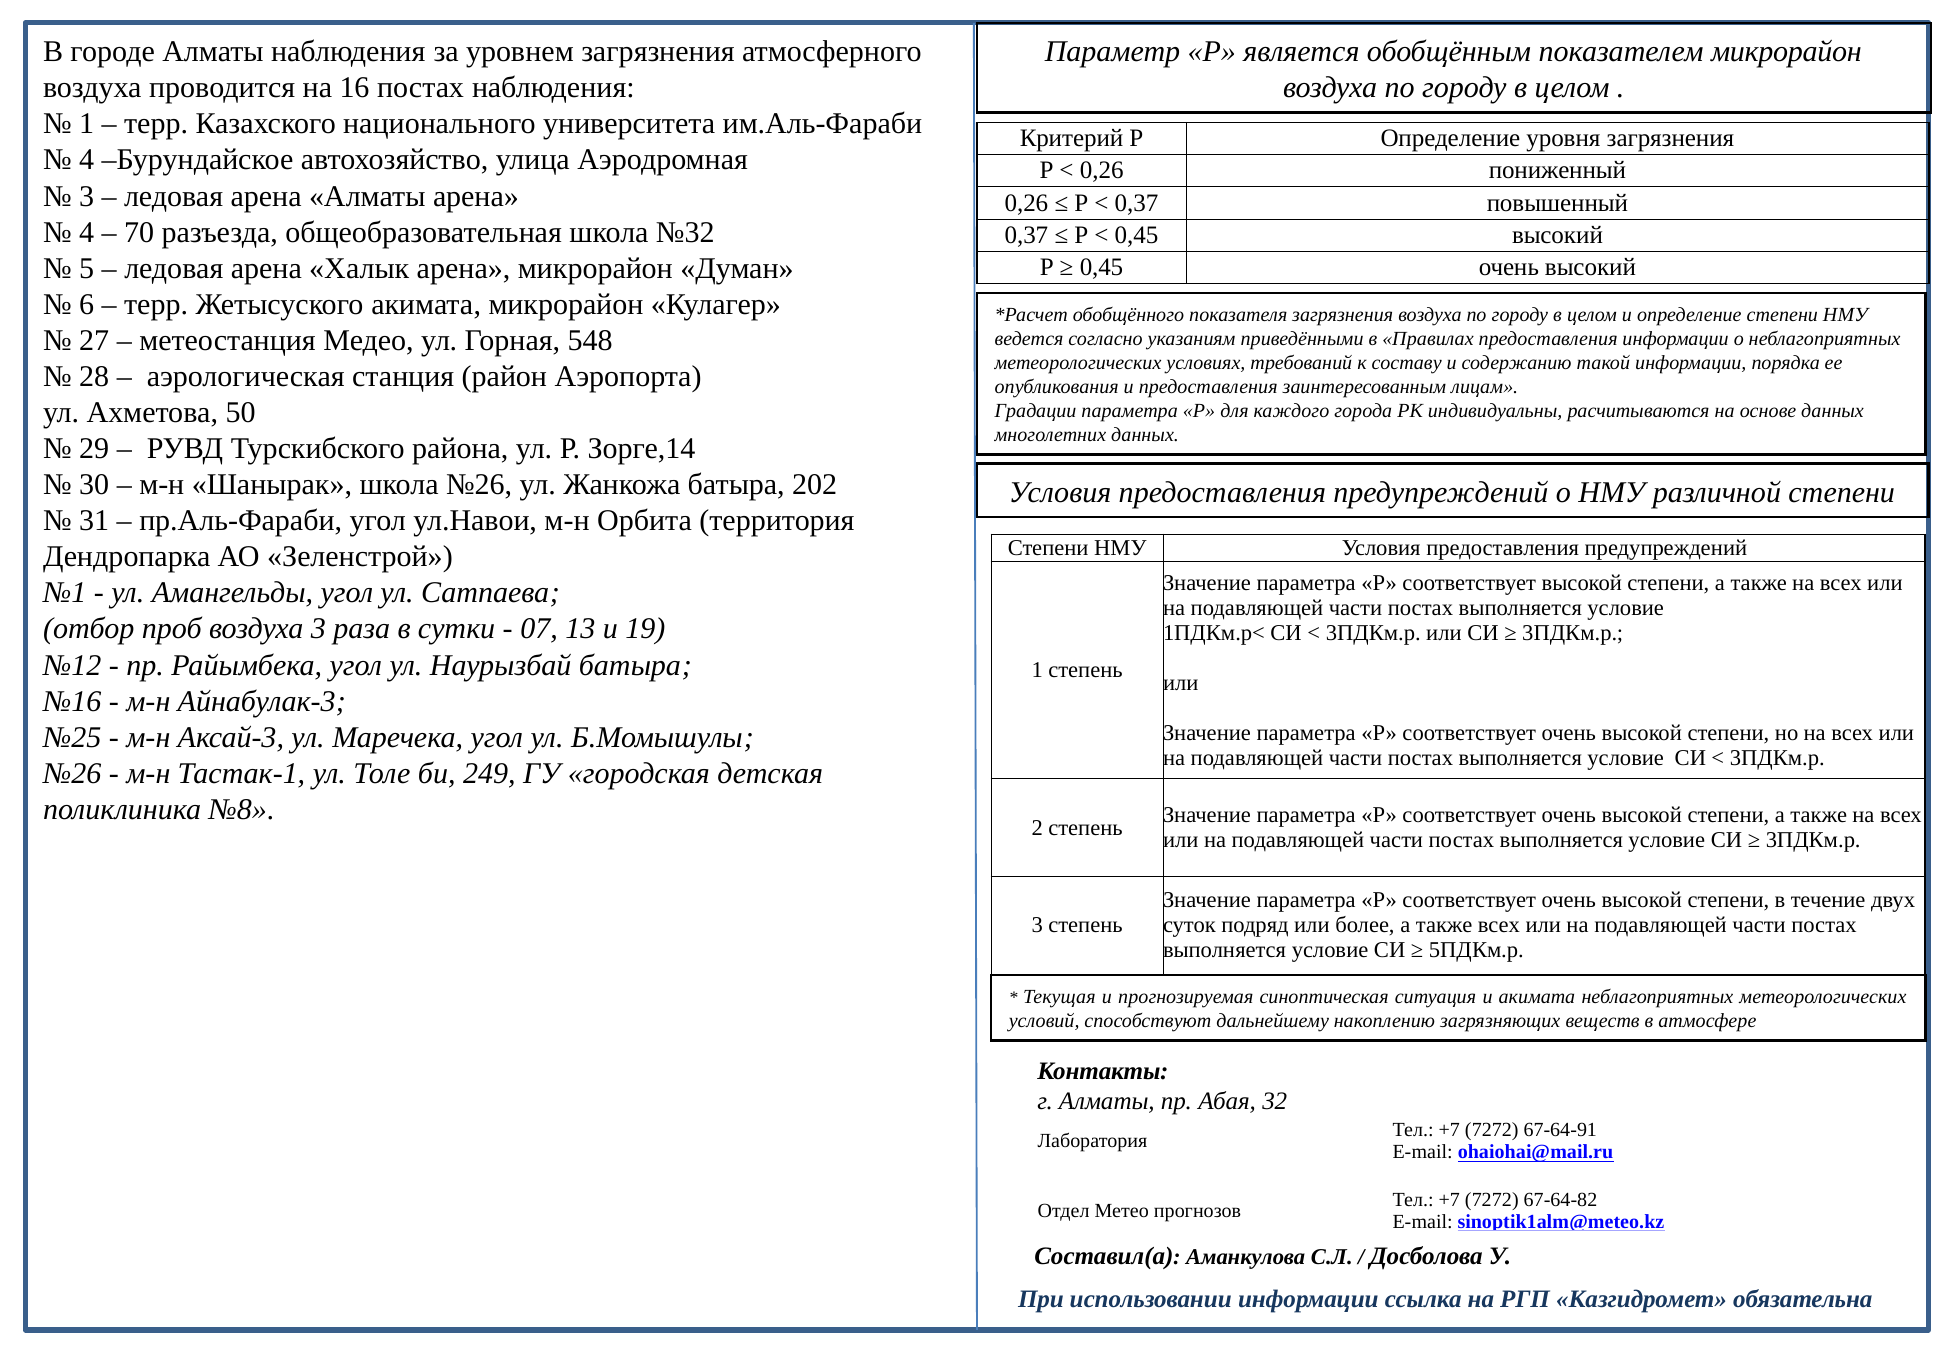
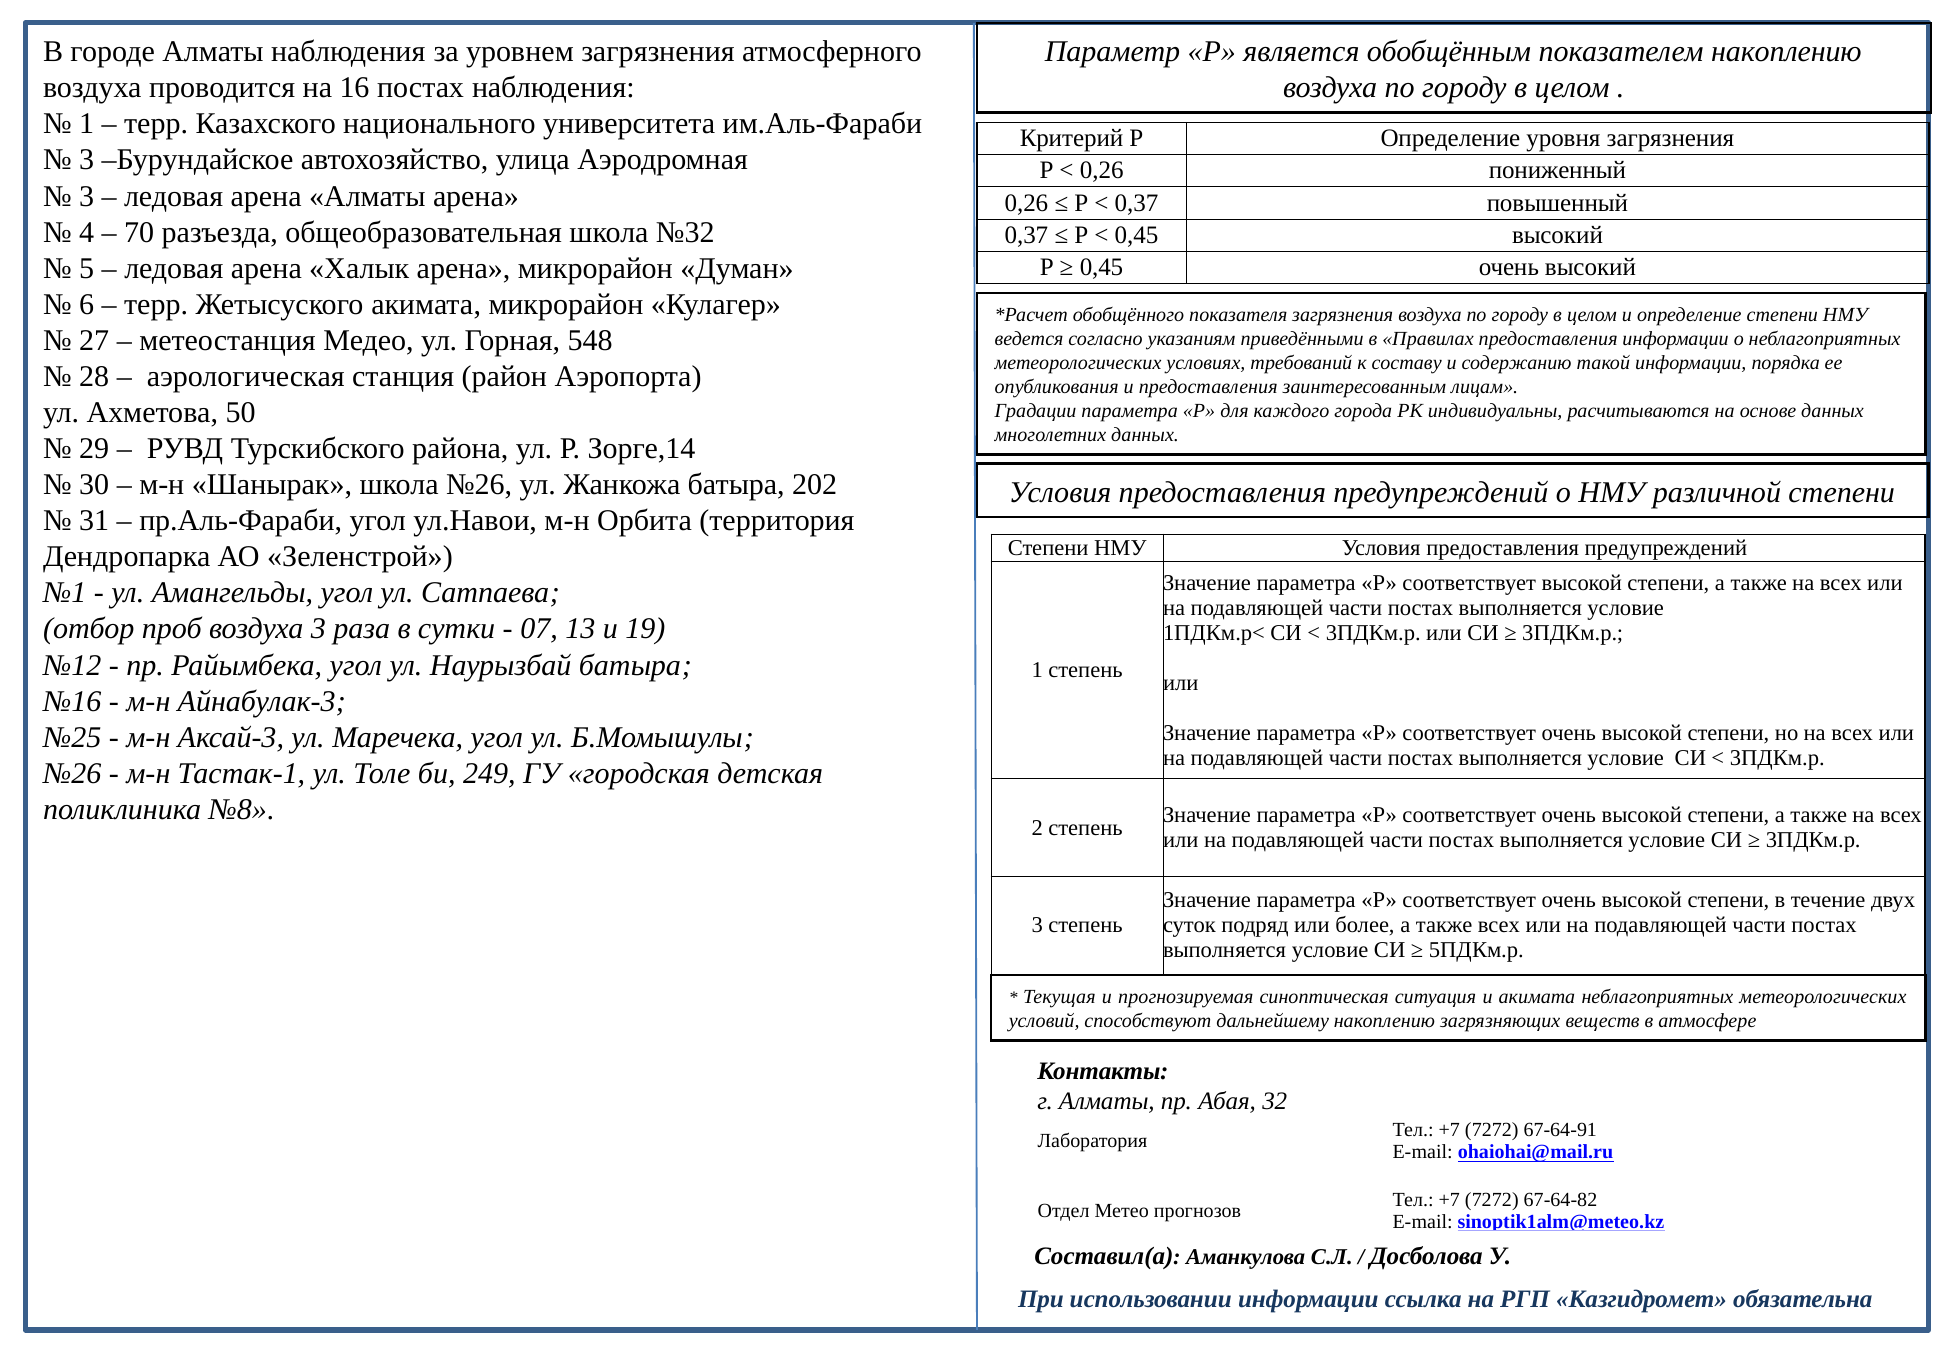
показателем микрорайон: микрорайон -> накоплению
4 at (87, 160): 4 -> 3
